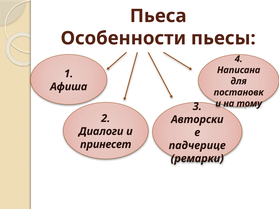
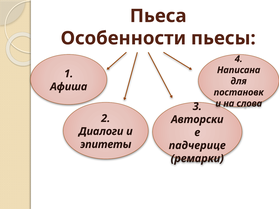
тому: тому -> слова
принесет: принесет -> эпитеты
